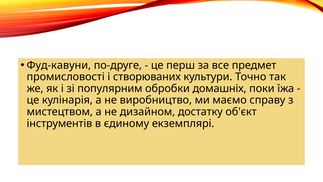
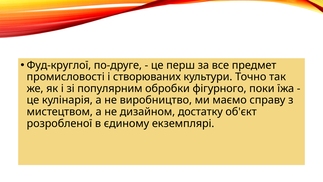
Фуд-кавуни: Фуд-кавуни -> Фуд-круглої
домашніх: домашніх -> фігурного
інструментів: інструментів -> розробленої
